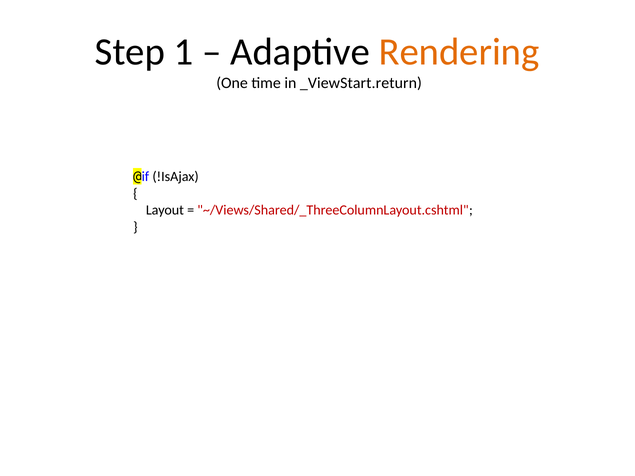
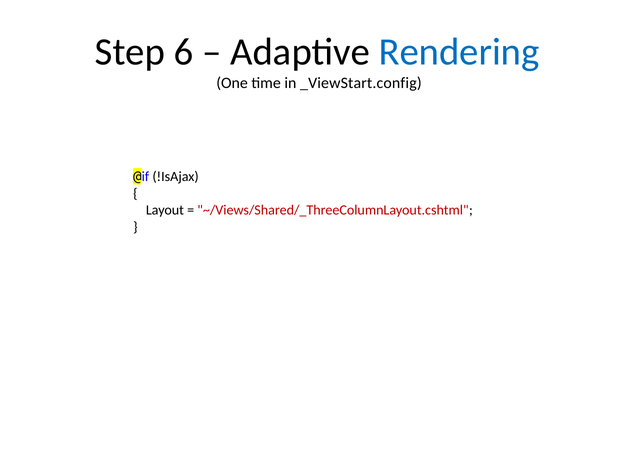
1: 1 -> 6
Rendering colour: orange -> blue
_ViewStart.return: _ViewStart.return -> _ViewStart.config
